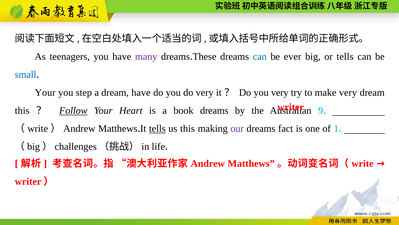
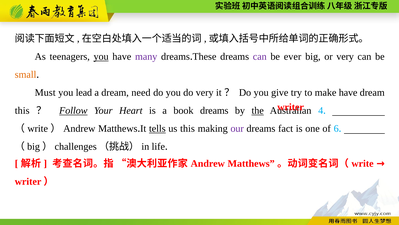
you at (101, 57) underline: none -> present
can at (260, 57) colour: blue -> purple
or tells: tells -> very
small colour: blue -> orange
Your at (45, 92): Your -> Must
step: step -> lead
dream have: have -> need
you very: very -> give
make very: very -> have
the underline: none -> present
9: 9 -> 4
1: 1 -> 6
